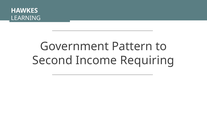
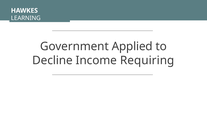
Pattern: Pattern -> Applied
Second: Second -> Decline
